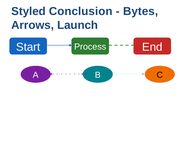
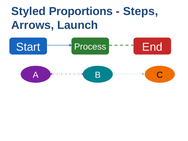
Conclusion: Conclusion -> Proportions
Bytes: Bytes -> Steps
